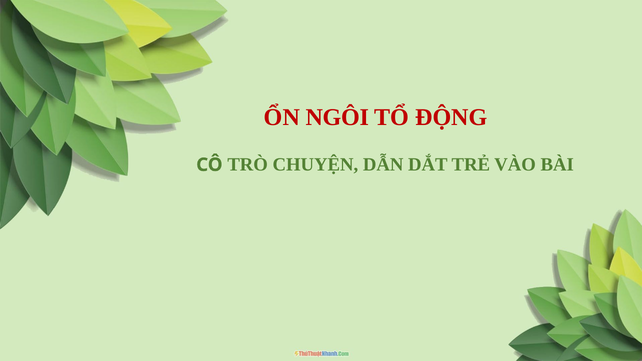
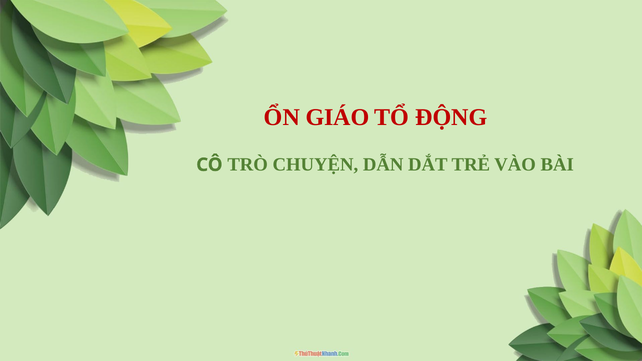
NGÔI: NGÔI -> GIÁO
